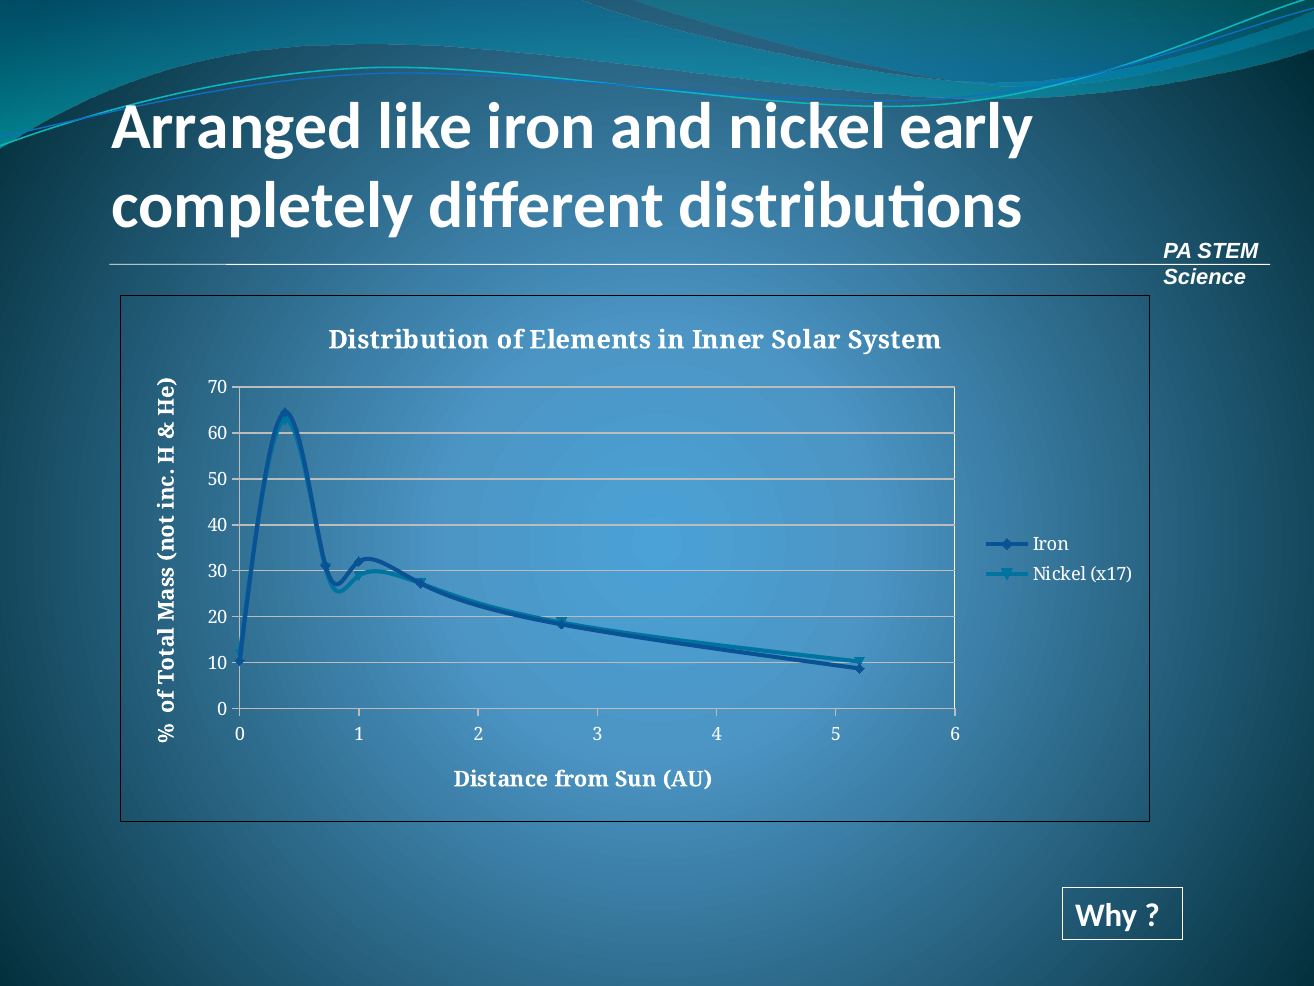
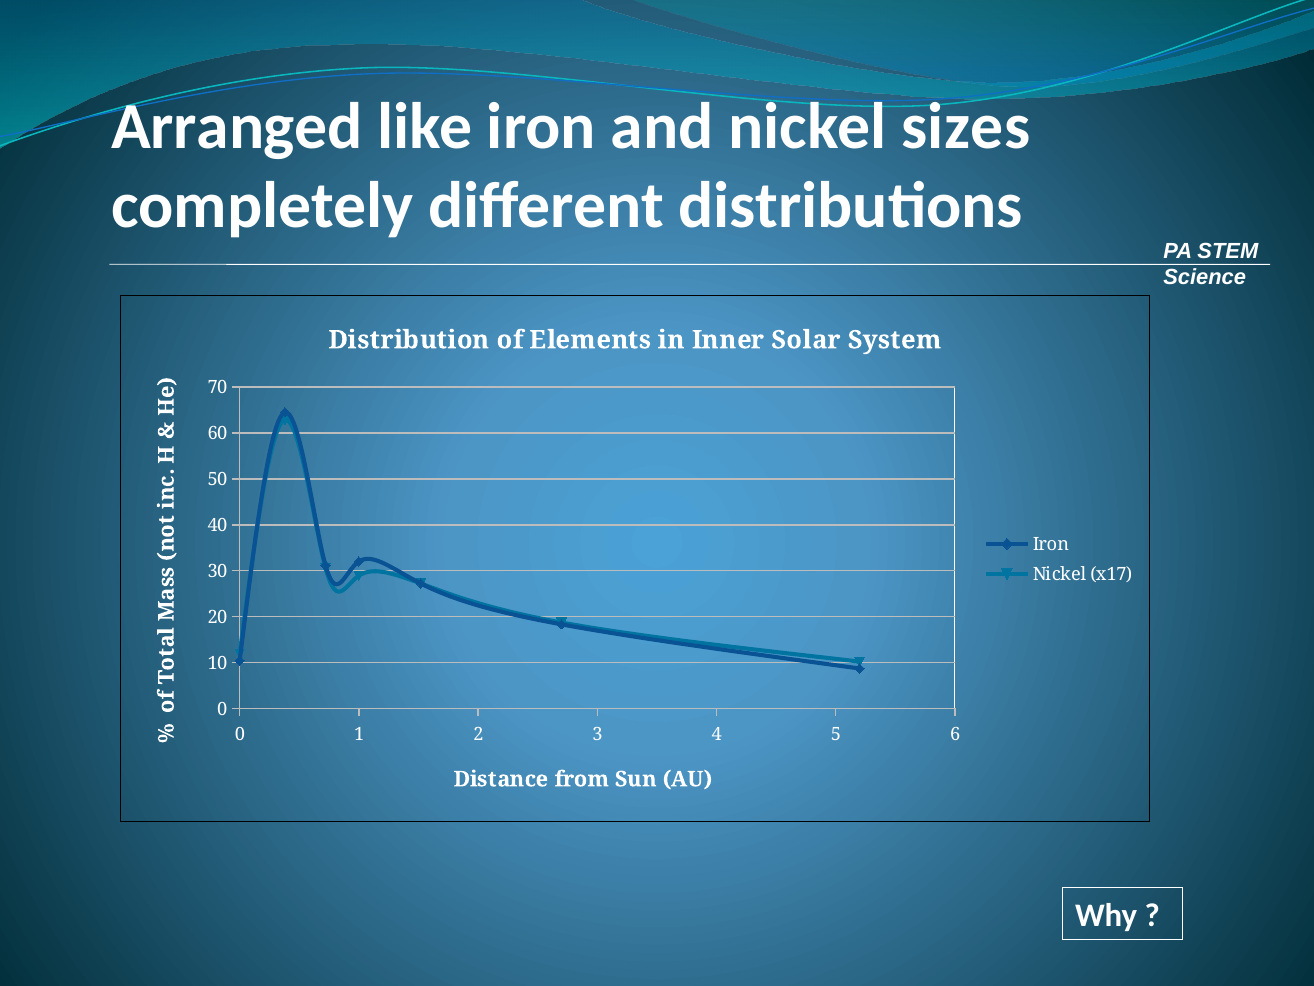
early: early -> sizes
